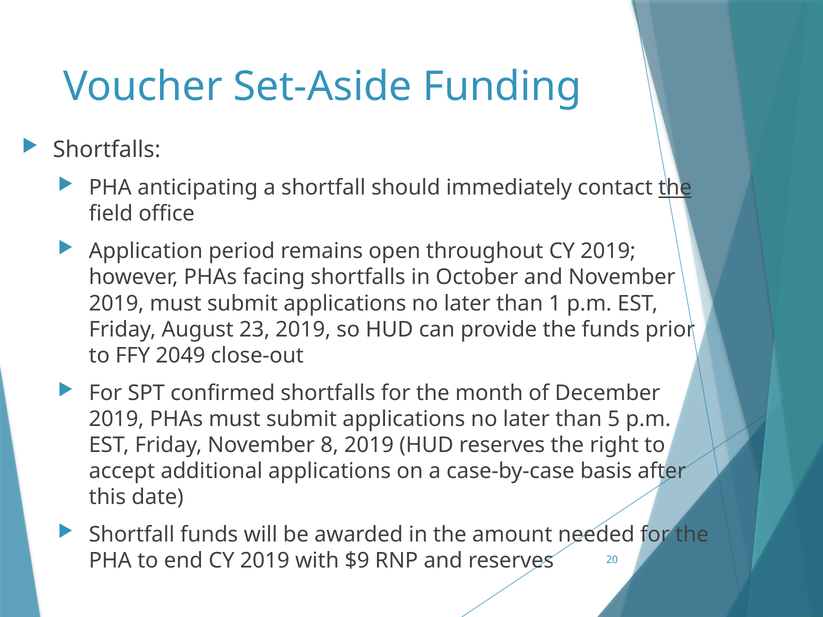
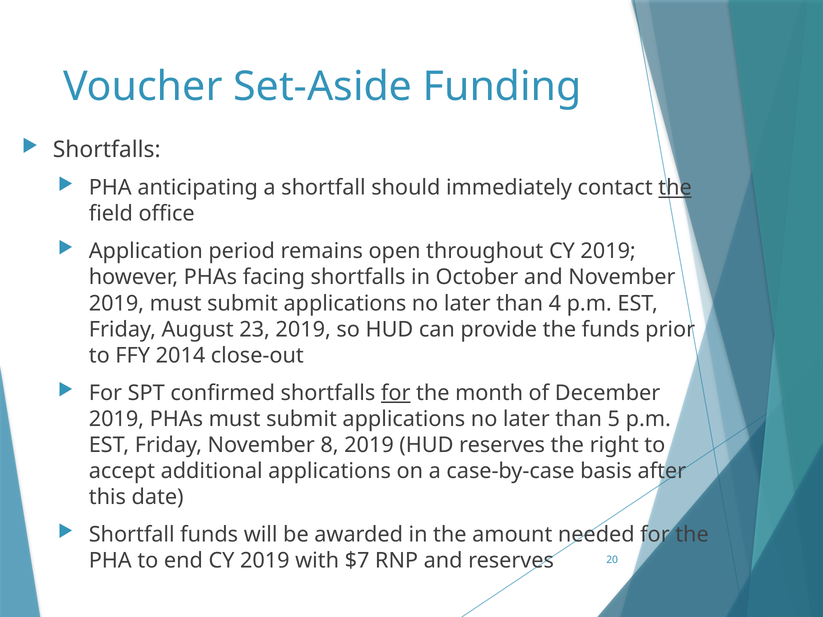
1: 1 -> 4
2049: 2049 -> 2014
for at (396, 393) underline: none -> present
$9: $9 -> $7
